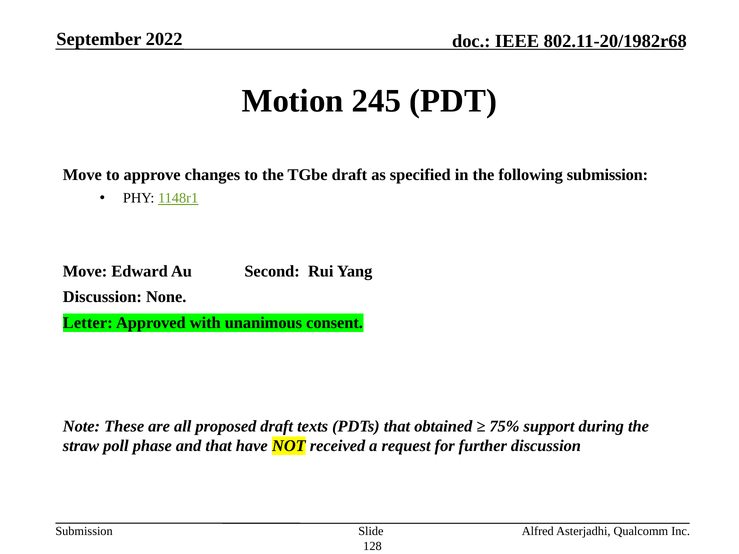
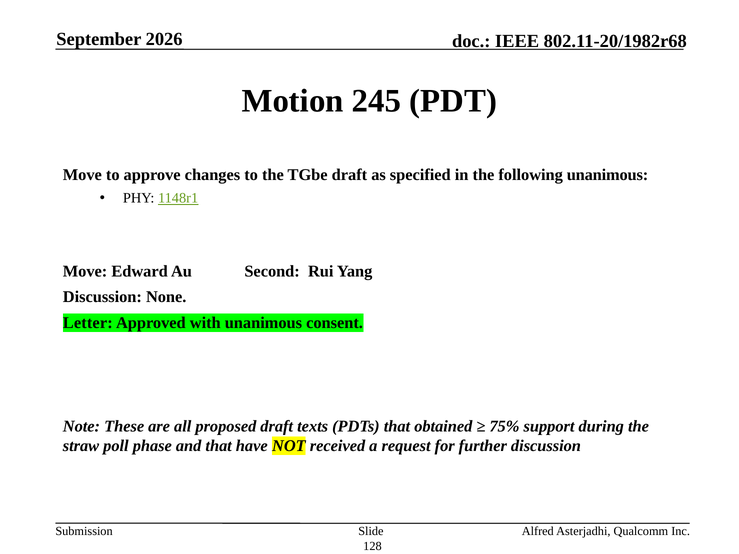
2022: 2022 -> 2026
following submission: submission -> unanimous
